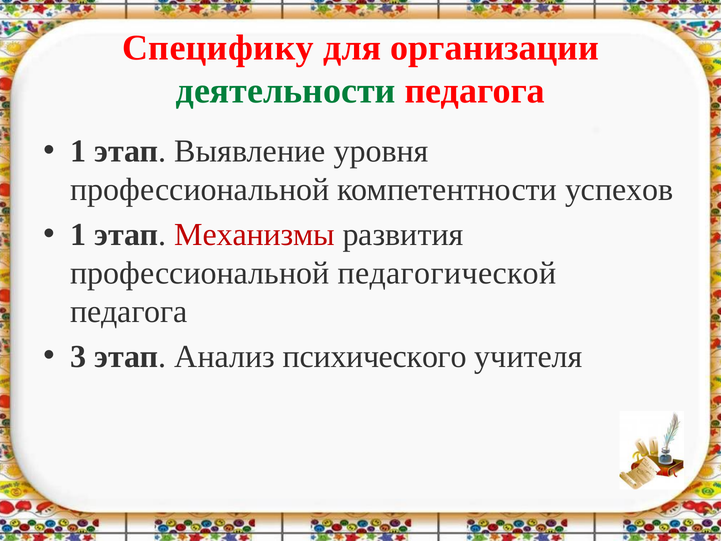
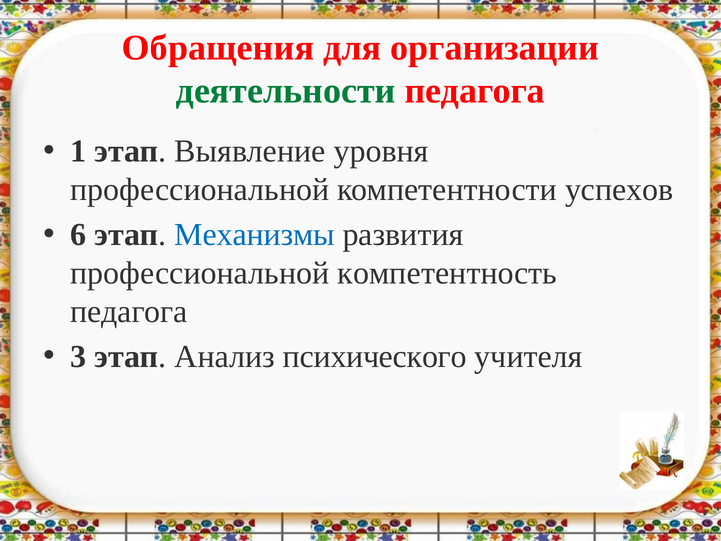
Специфику: Специфику -> Обращения
1 at (78, 235): 1 -> 6
Механизмы colour: red -> blue
педагогической: педагогической -> компетентность
